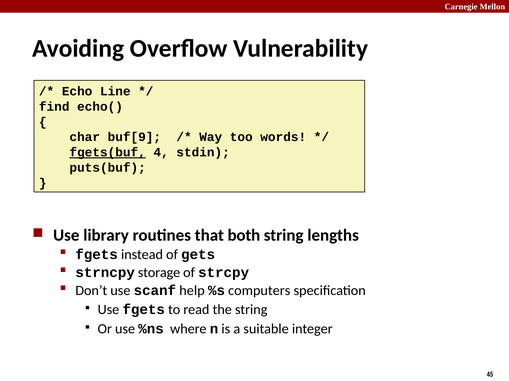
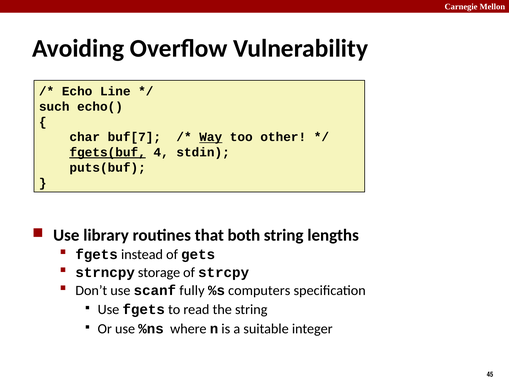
find: find -> such
buf[9: buf[9 -> buf[7
Way underline: none -> present
words: words -> other
help: help -> fully
